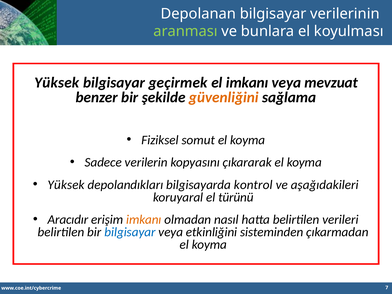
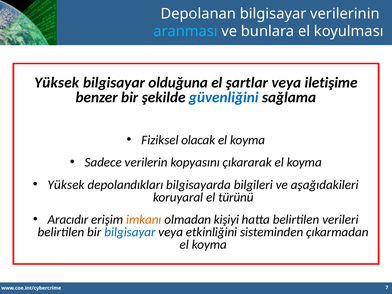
aranması colour: light green -> light blue
geçirmek: geçirmek -> olduğuna
el imkanı: imkanı -> şartlar
mevzuat: mevzuat -> iletişime
güvenliğini colour: orange -> blue
somut: somut -> olacak
kontrol: kontrol -> bilgileri
nasıl: nasıl -> kişiyi
